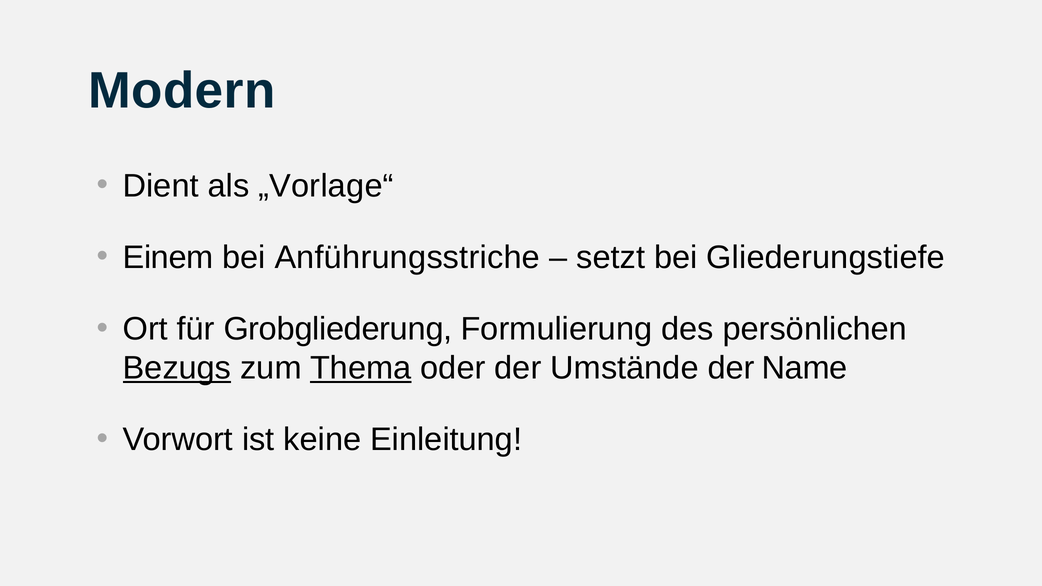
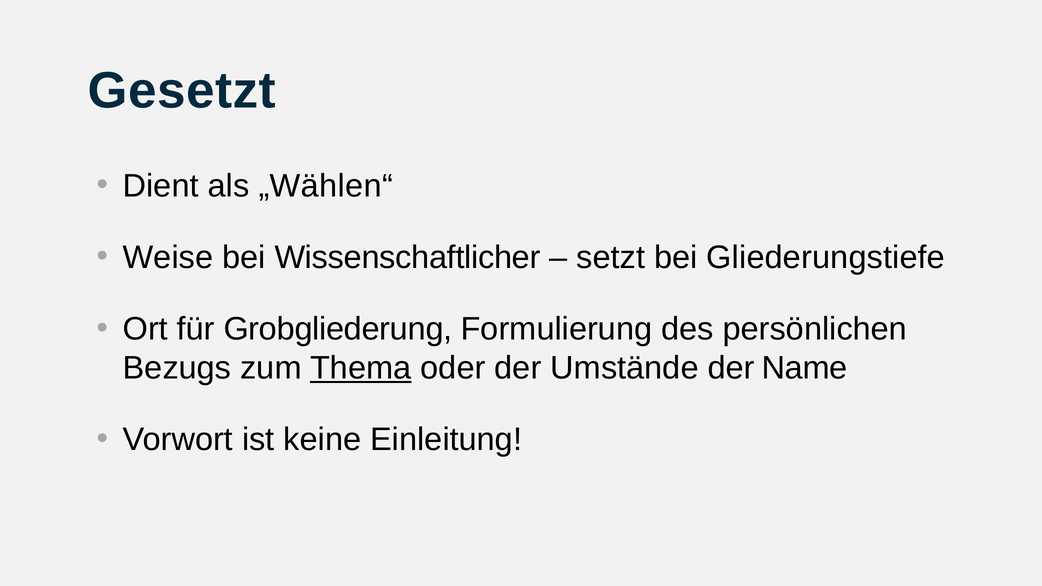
Modern: Modern -> Gesetzt
„Vorlage“: „Vorlage“ -> „Wählen“
Einem: Einem -> Weise
Anführungsstriche: Anführungsstriche -> Wissenschaftlicher
Bezugs underline: present -> none
